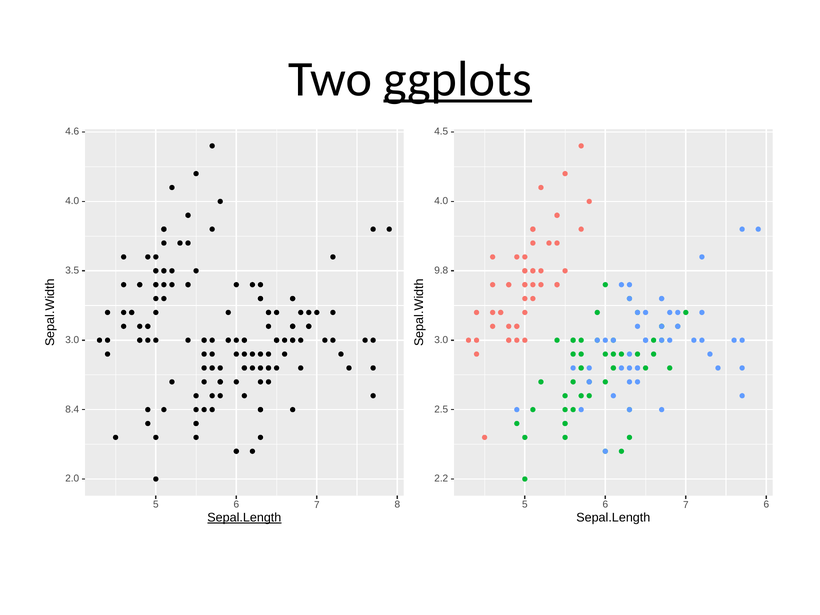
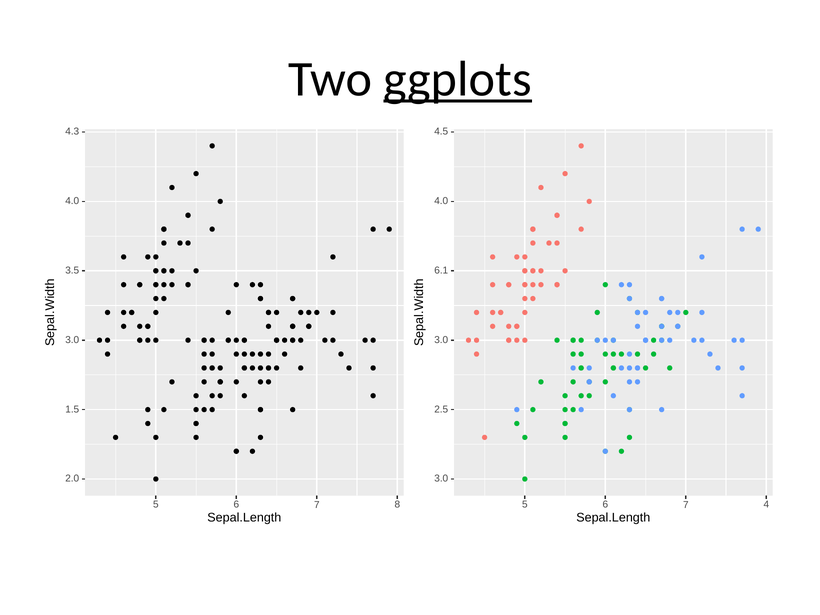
4.6: 4.6 -> 4.3
9.8: 9.8 -> 6.1
8.4: 8.4 -> 1.5
2.2 at (441, 479): 2.2 -> 3.0
7 6: 6 -> 4
Sepal.Length at (244, 518) underline: present -> none
